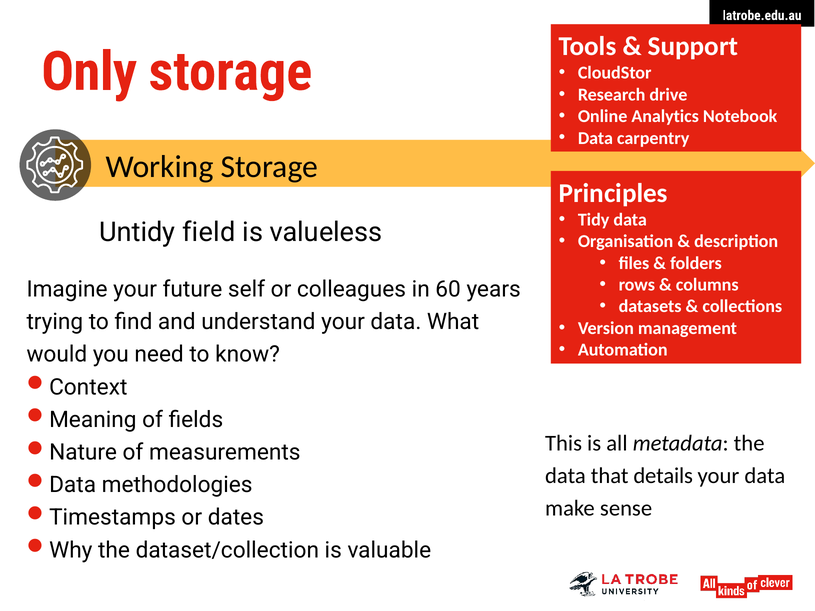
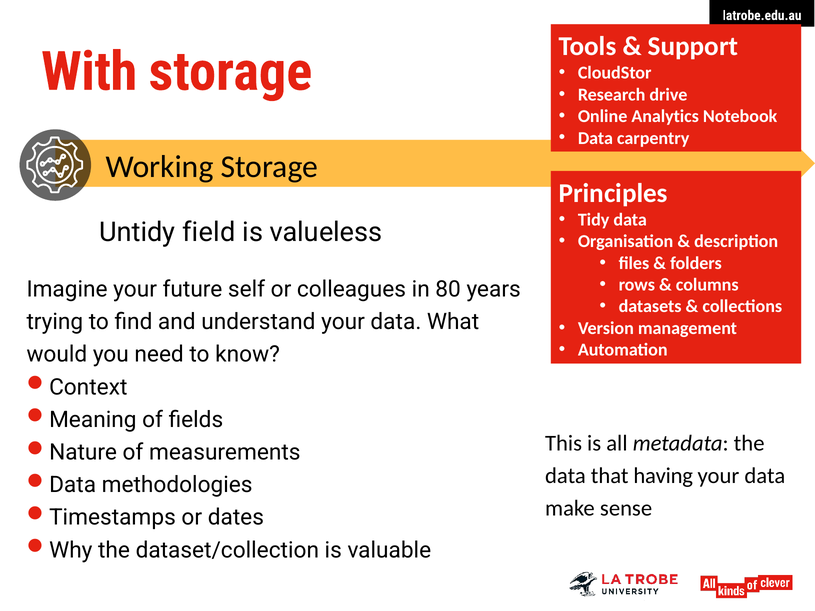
Only: Only -> With
60: 60 -> 80
details: details -> having
